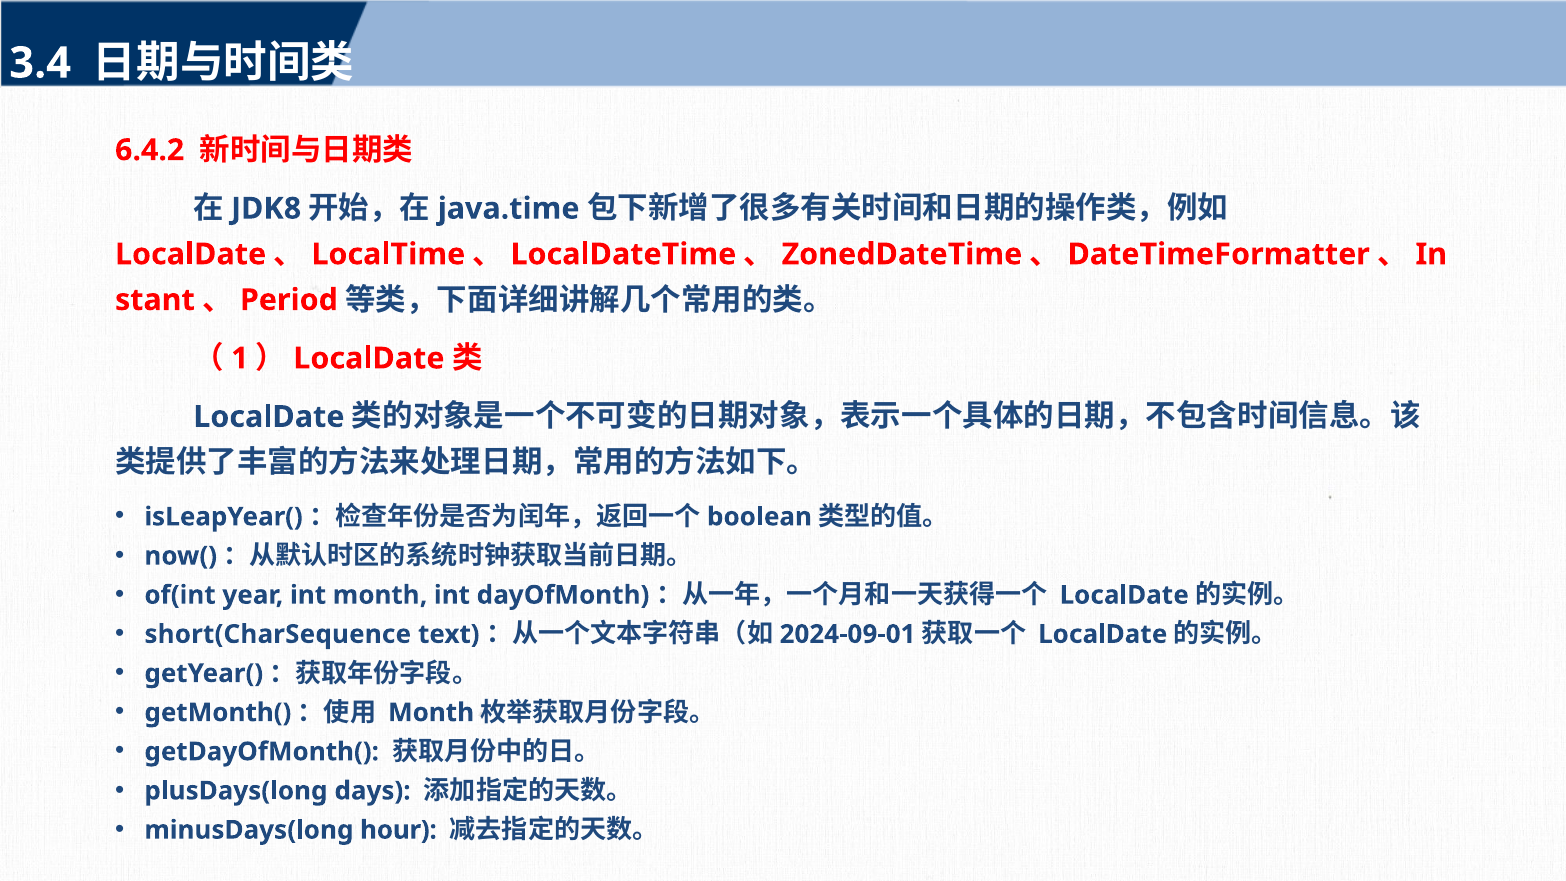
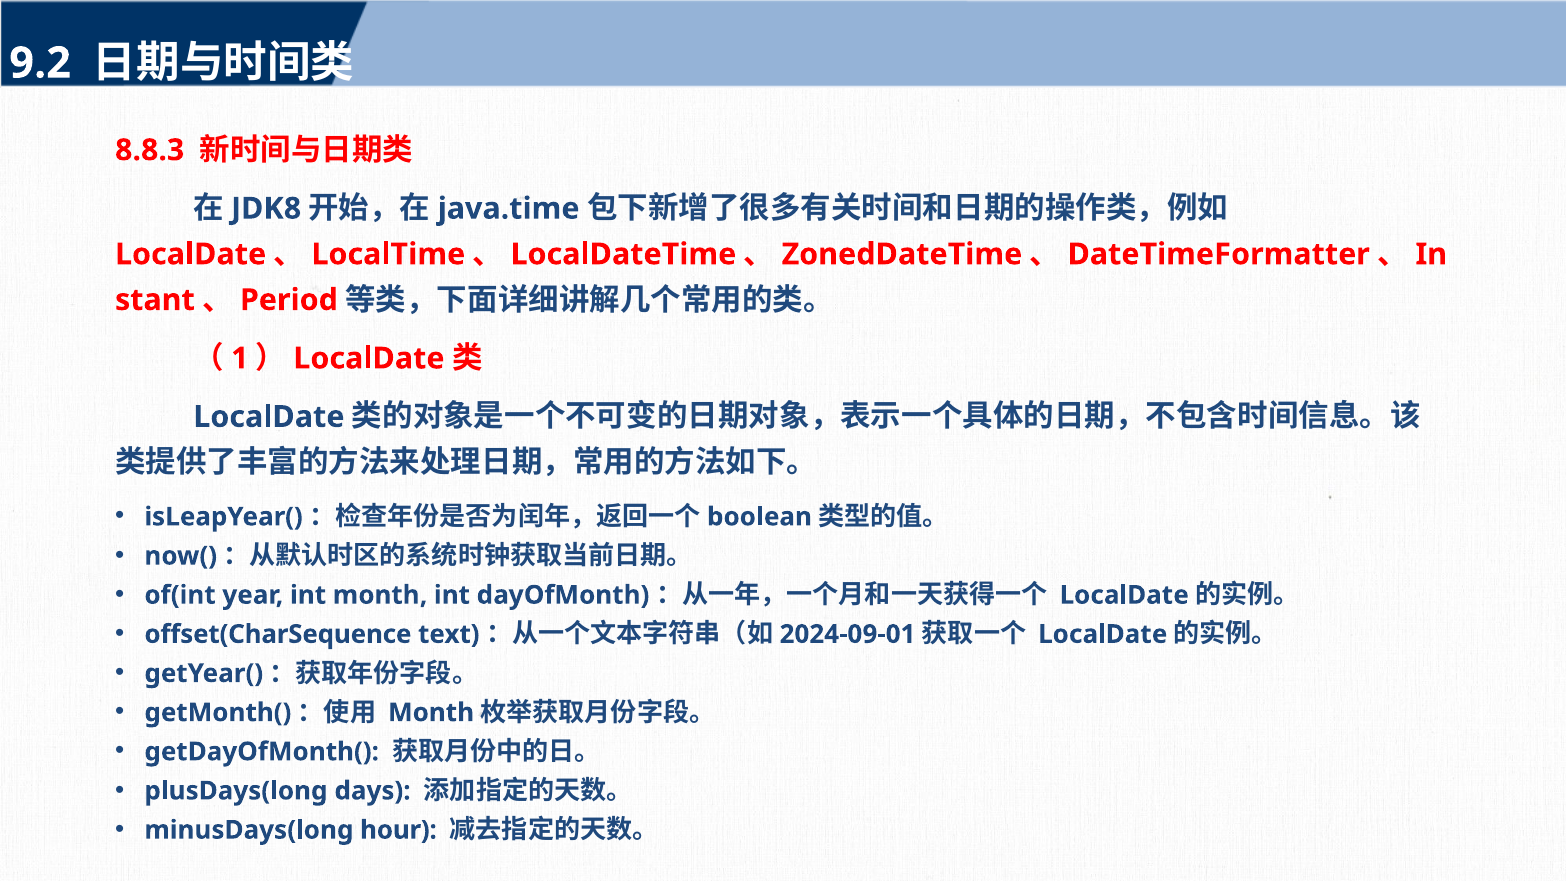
3.4: 3.4 -> 9.2
6.4.2: 6.4.2 -> 8.8.3
short(CharSequence: short(CharSequence -> offset(CharSequence
